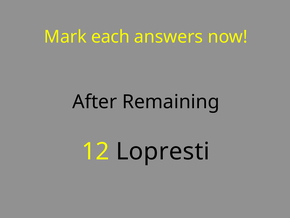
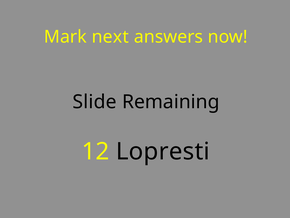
each: each -> next
After: After -> Slide
